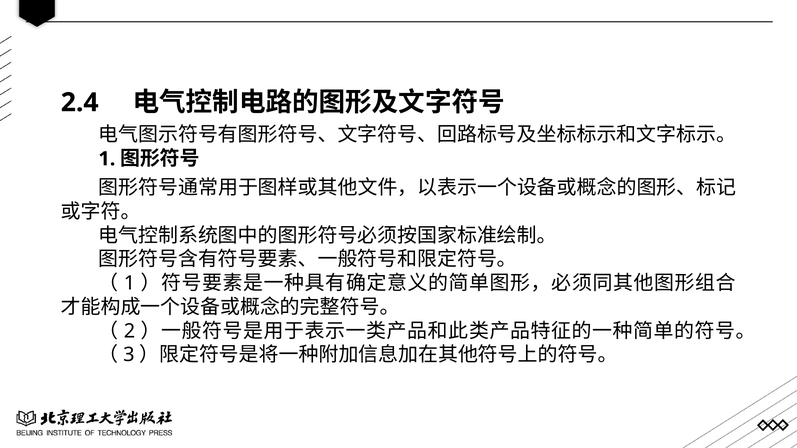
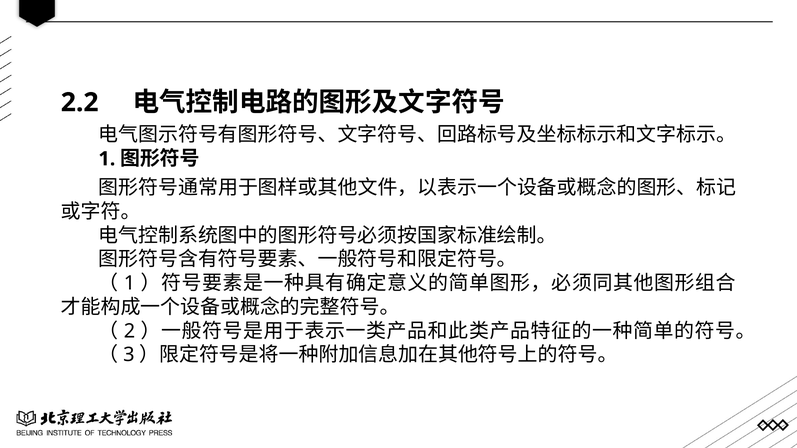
2.4: 2.4 -> 2.2
